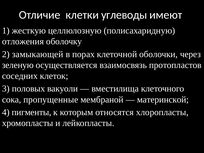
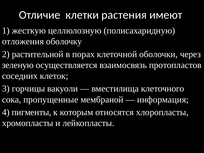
углеводы: углеводы -> растения
замыкающей: замыкающей -> растительной
половых: половых -> горчицы
материнской: материнской -> информация
